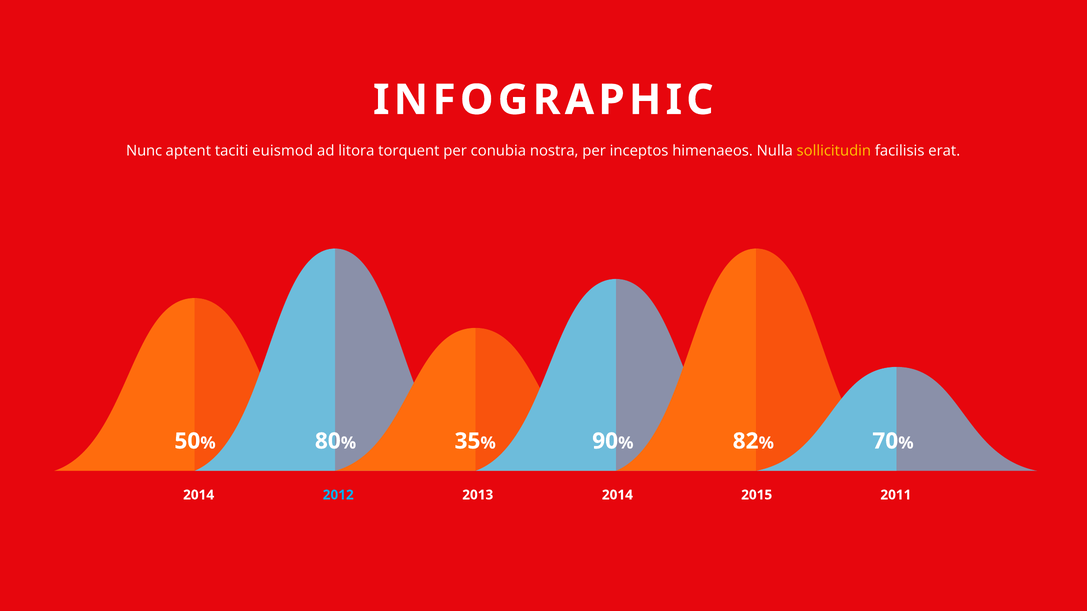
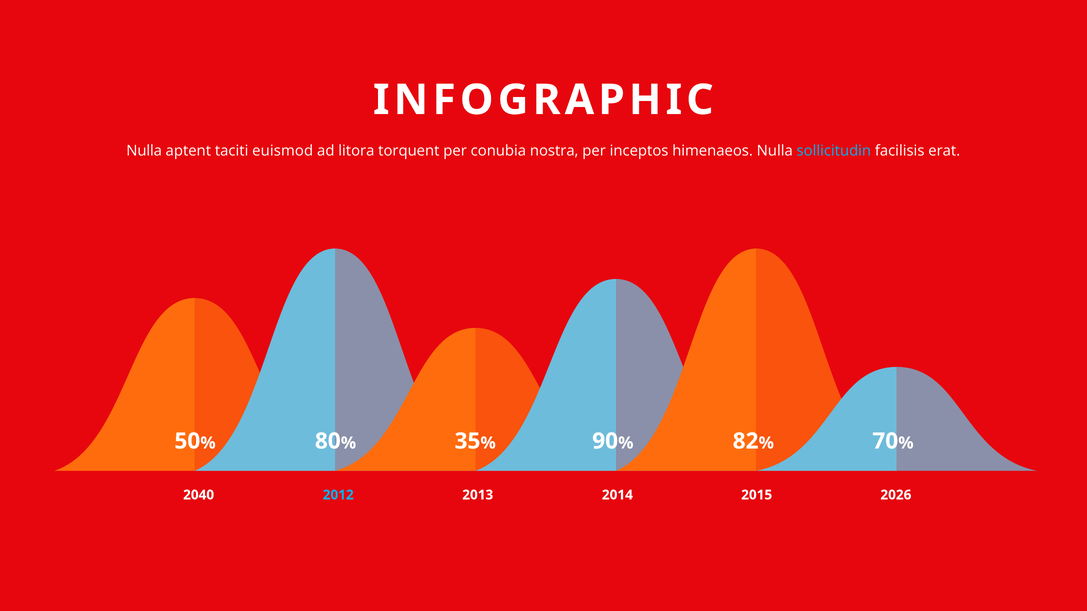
Nunc at (144, 151): Nunc -> Nulla
sollicitudin colour: yellow -> light blue
2014 at (199, 495): 2014 -> 2040
2011: 2011 -> 2026
